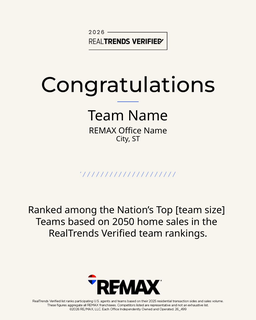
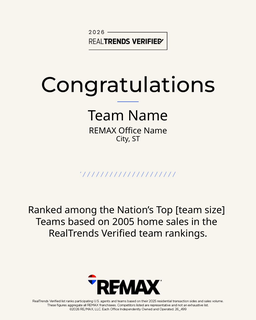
2050: 2050 -> 2005
